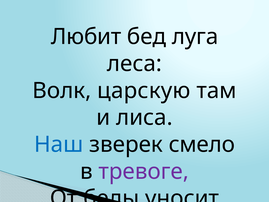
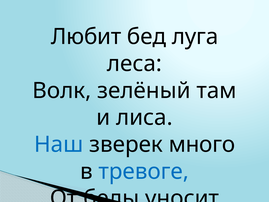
царскую: царскую -> зелёный
смело: смело -> много
тревоге colour: purple -> blue
